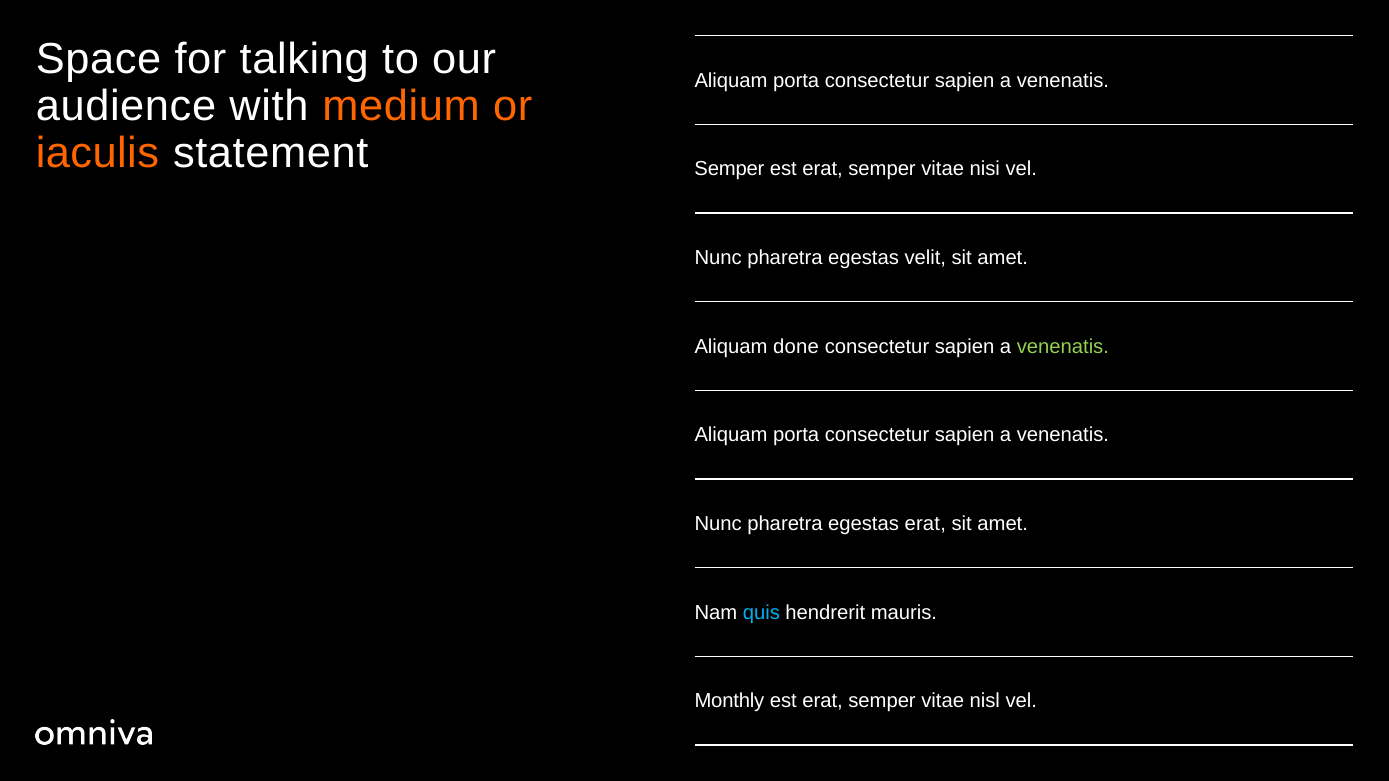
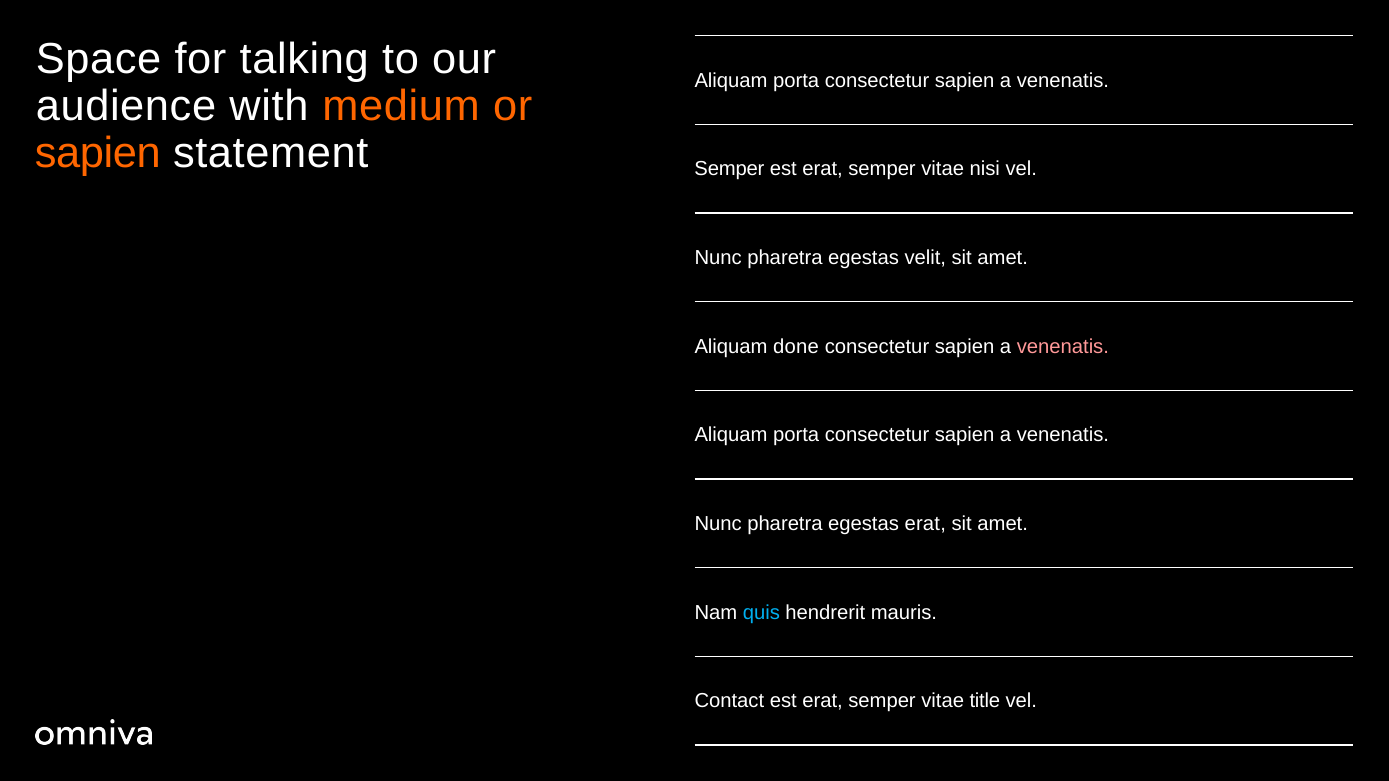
iaculis at (97, 153): iaculis -> sapien
venenatis at (1063, 347) colour: light green -> pink
Monthly: Monthly -> Contact
nisl: nisl -> title
